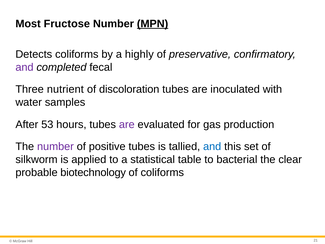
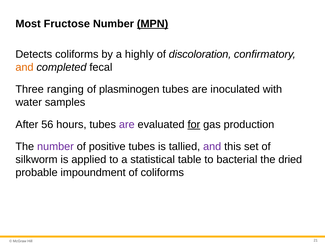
preservative: preservative -> discoloration
and at (24, 67) colour: purple -> orange
nutrient: nutrient -> ranging
discoloration: discoloration -> plasminogen
53: 53 -> 56
for underline: none -> present
and at (212, 146) colour: blue -> purple
clear: clear -> dried
biotechnology: biotechnology -> impoundment
